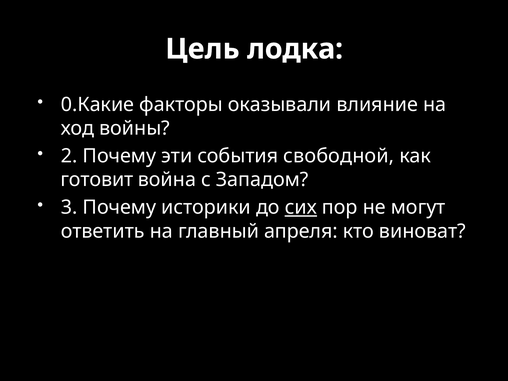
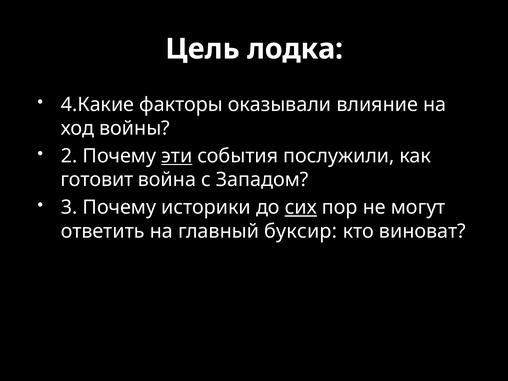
0.Какие: 0.Какие -> 4.Какие
эти underline: none -> present
свободной: свободной -> послужили
апреля: апреля -> буксир
